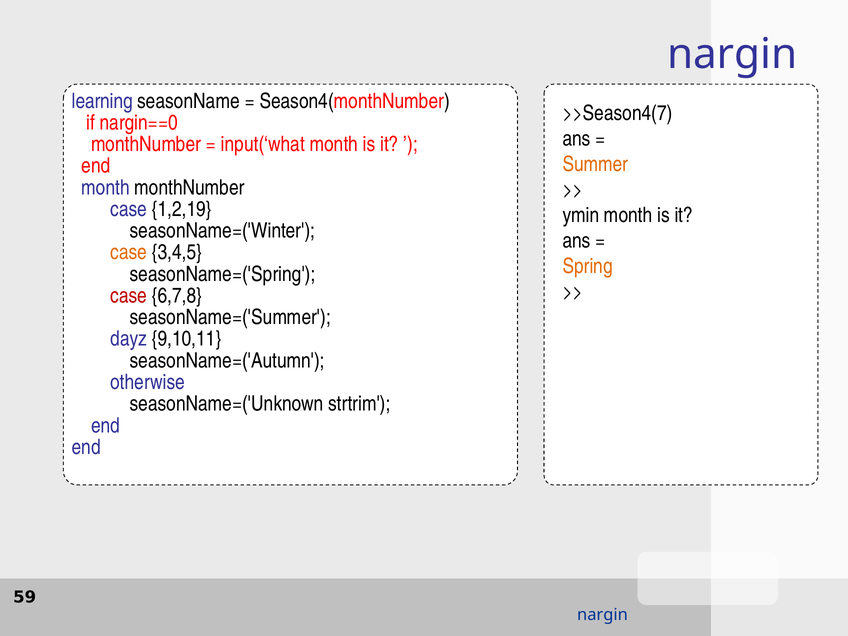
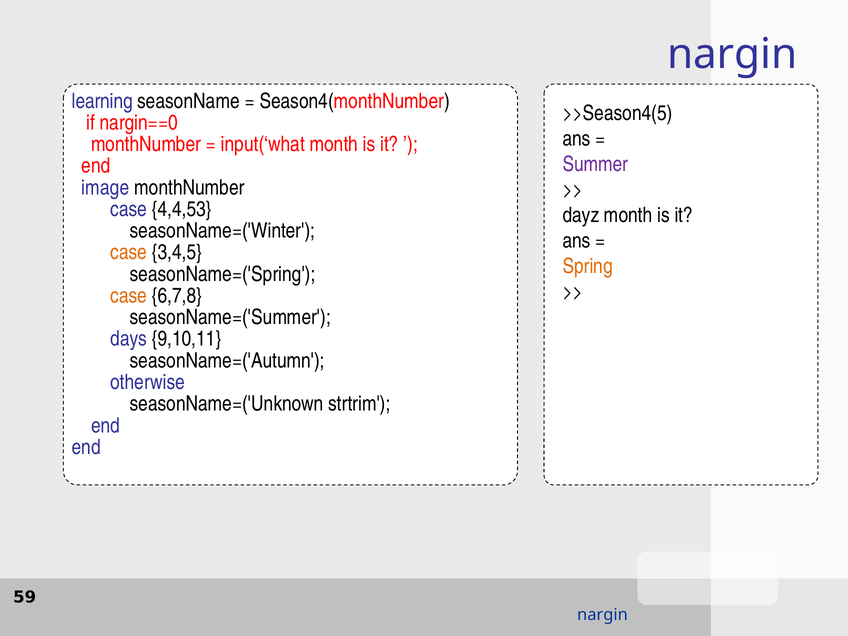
>>Season4(7: >>Season4(7 -> >>Season4(5
Summer colour: orange -> purple
month at (106, 188): month -> image
1,2,19: 1,2,19 -> 4,4,53
ymin: ymin -> dayz
case at (129, 296) colour: red -> orange
dayz: dayz -> days
